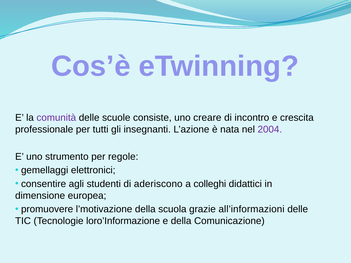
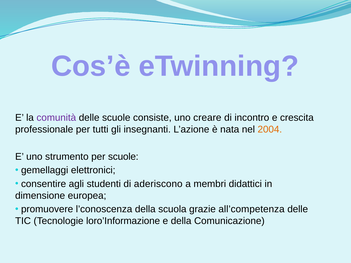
2004 colour: purple -> orange
per regole: regole -> scuole
colleghi: colleghi -> membri
l’motivazione: l’motivazione -> l’conoscenza
all’informazioni: all’informazioni -> all’competenza
